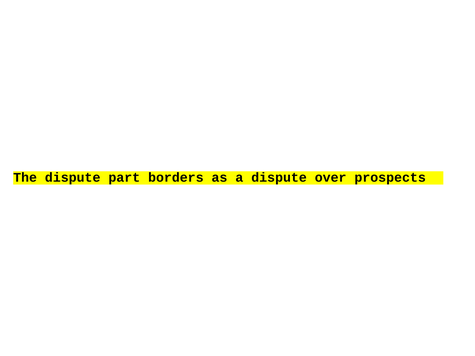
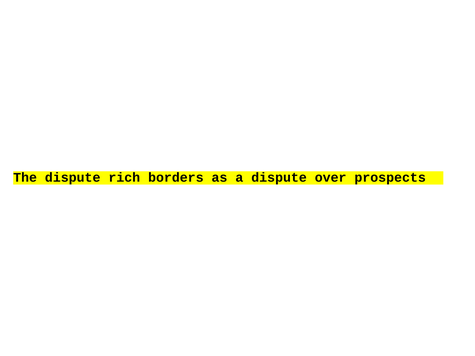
part: part -> rich
